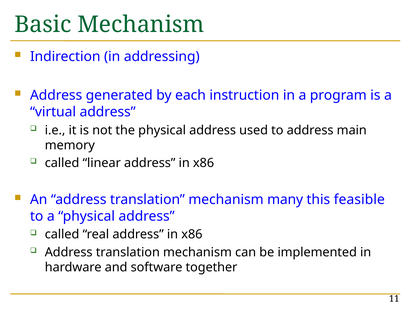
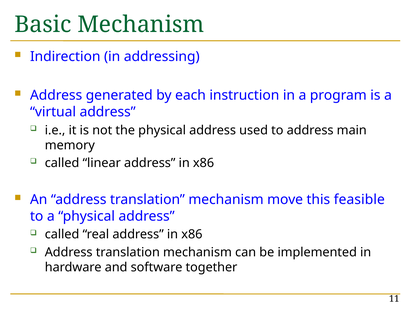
many: many -> move
